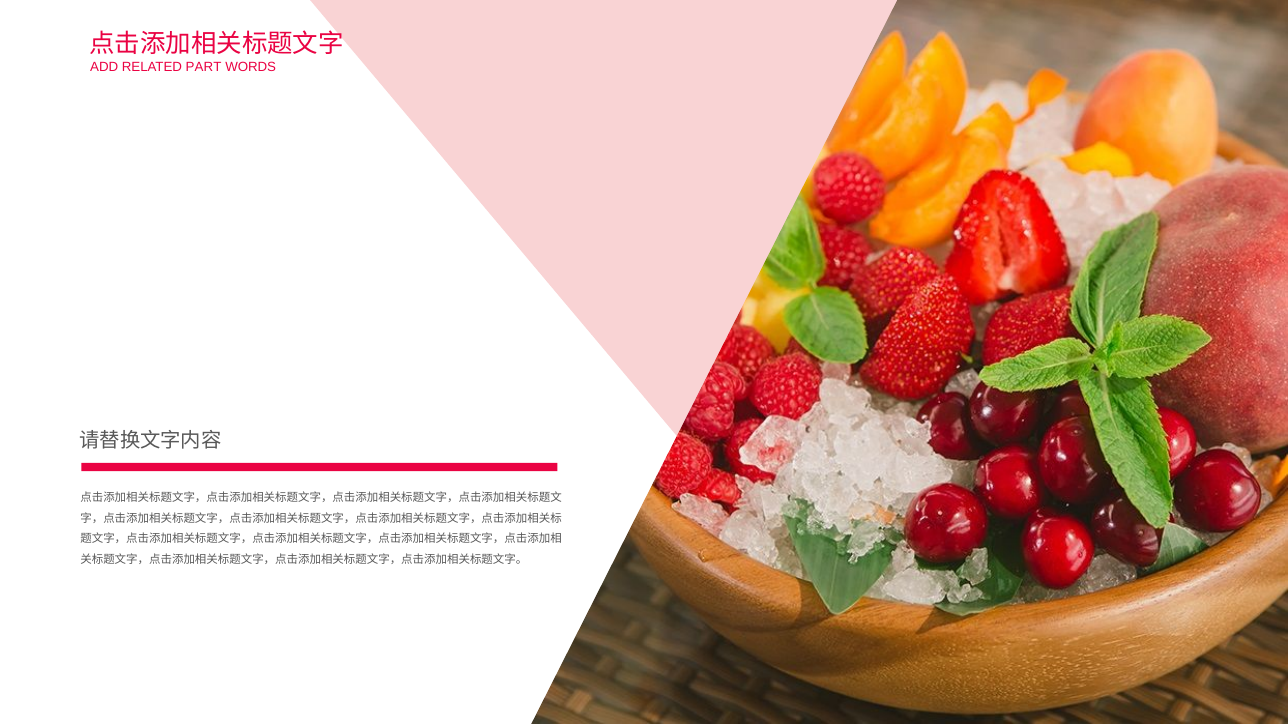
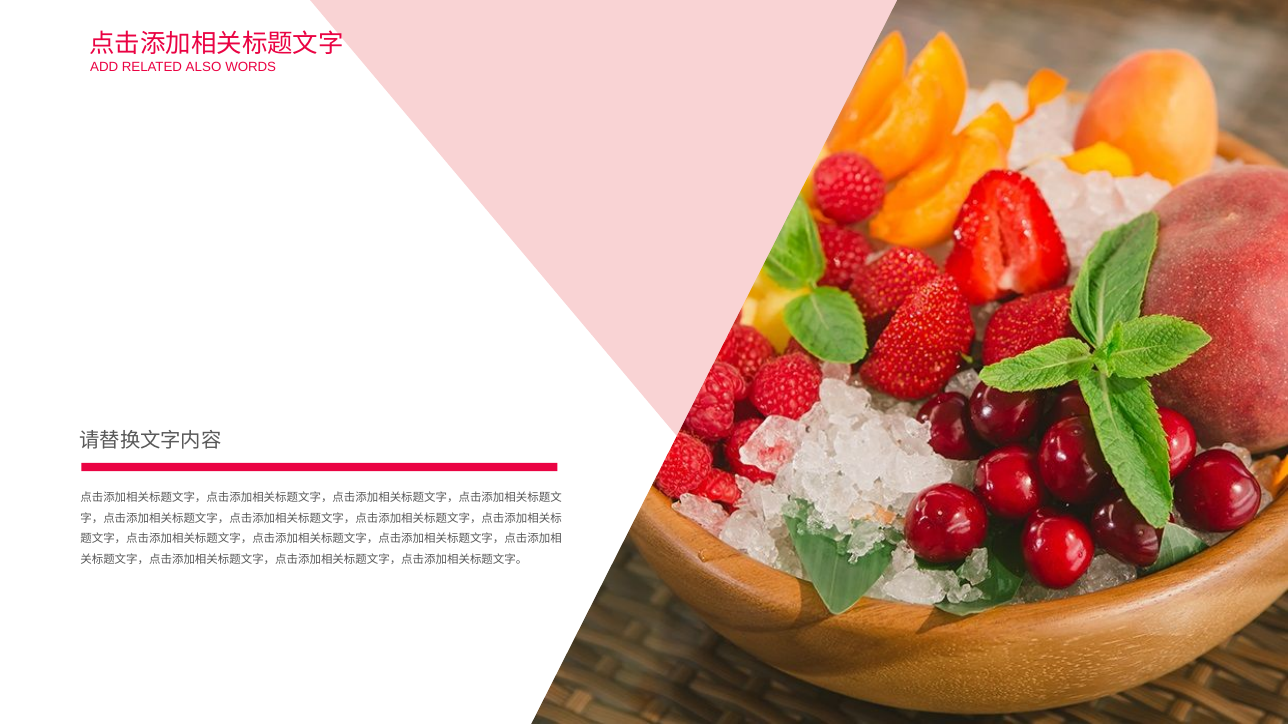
PART: PART -> ALSO
